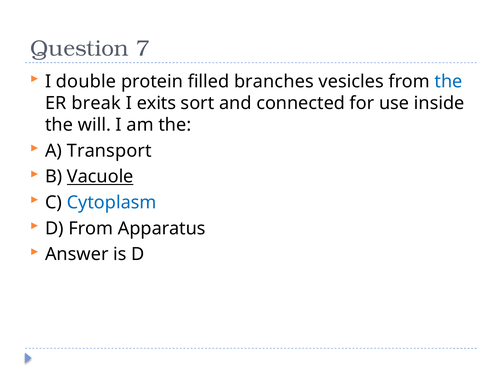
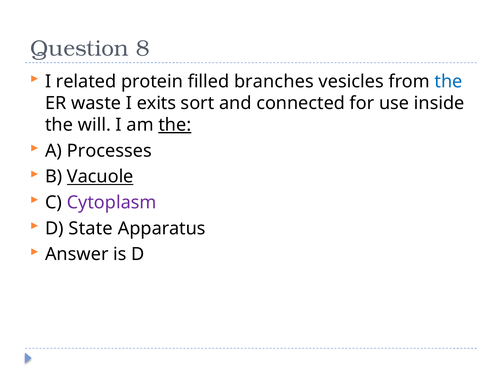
7: 7 -> 8
double: double -> related
break: break -> waste
the at (175, 125) underline: none -> present
Transport: Transport -> Processes
Cytoplasm colour: blue -> purple
D From: From -> State
